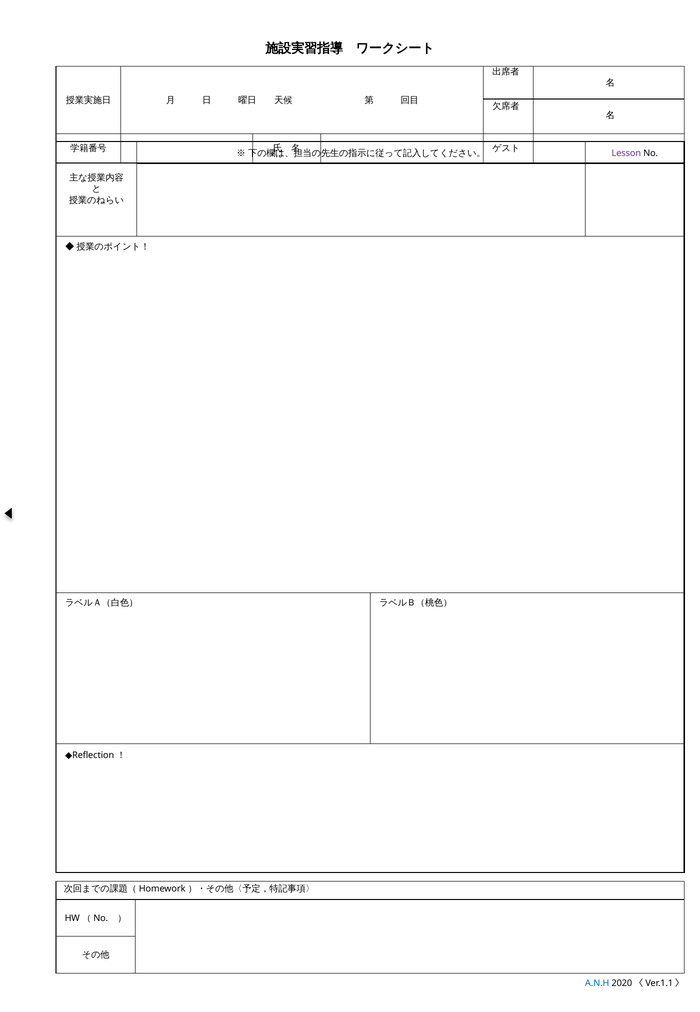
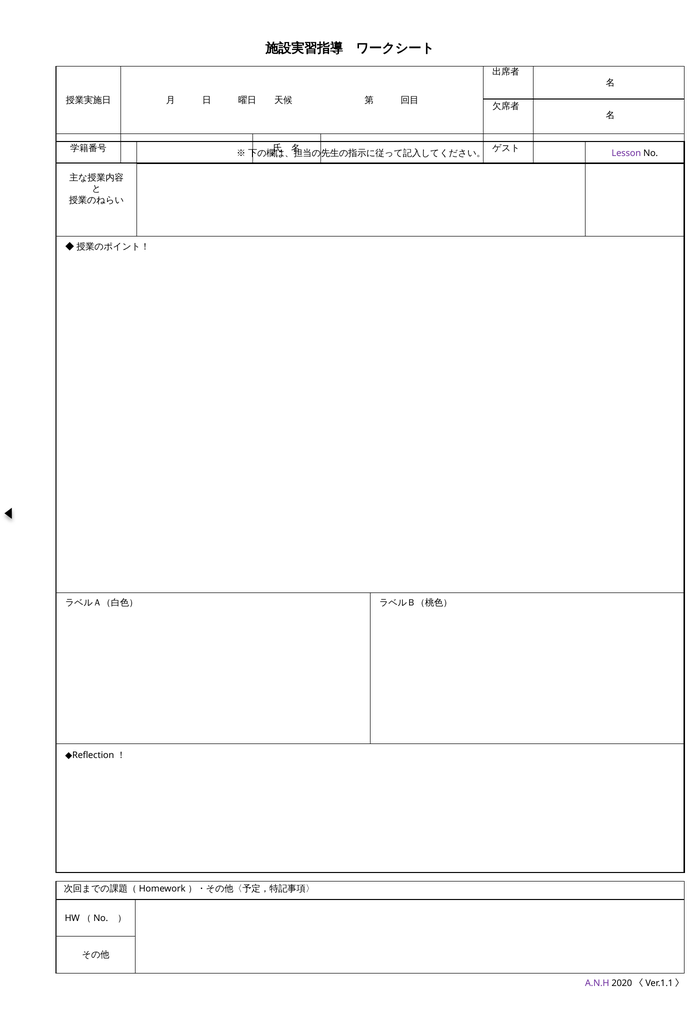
A.N.H colour: blue -> purple
